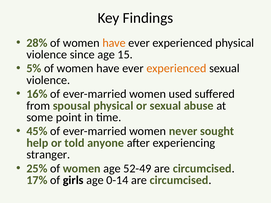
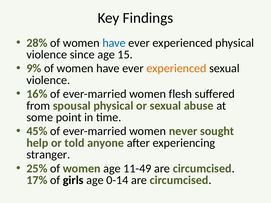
have at (114, 43) colour: orange -> blue
5%: 5% -> 9%
used: used -> flesh
52-49: 52-49 -> 11-49
